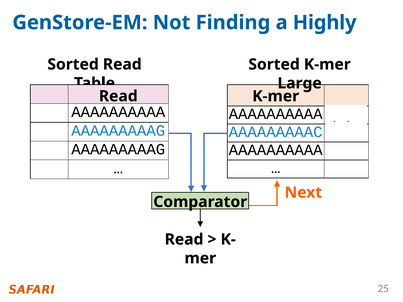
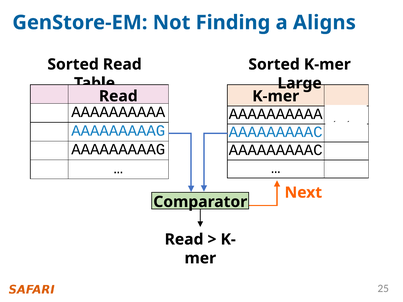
Highly: Highly -> Aligns
AAAAAAAAAA at (276, 150): AAAAAAAAAA -> AAAAAAAAAC
